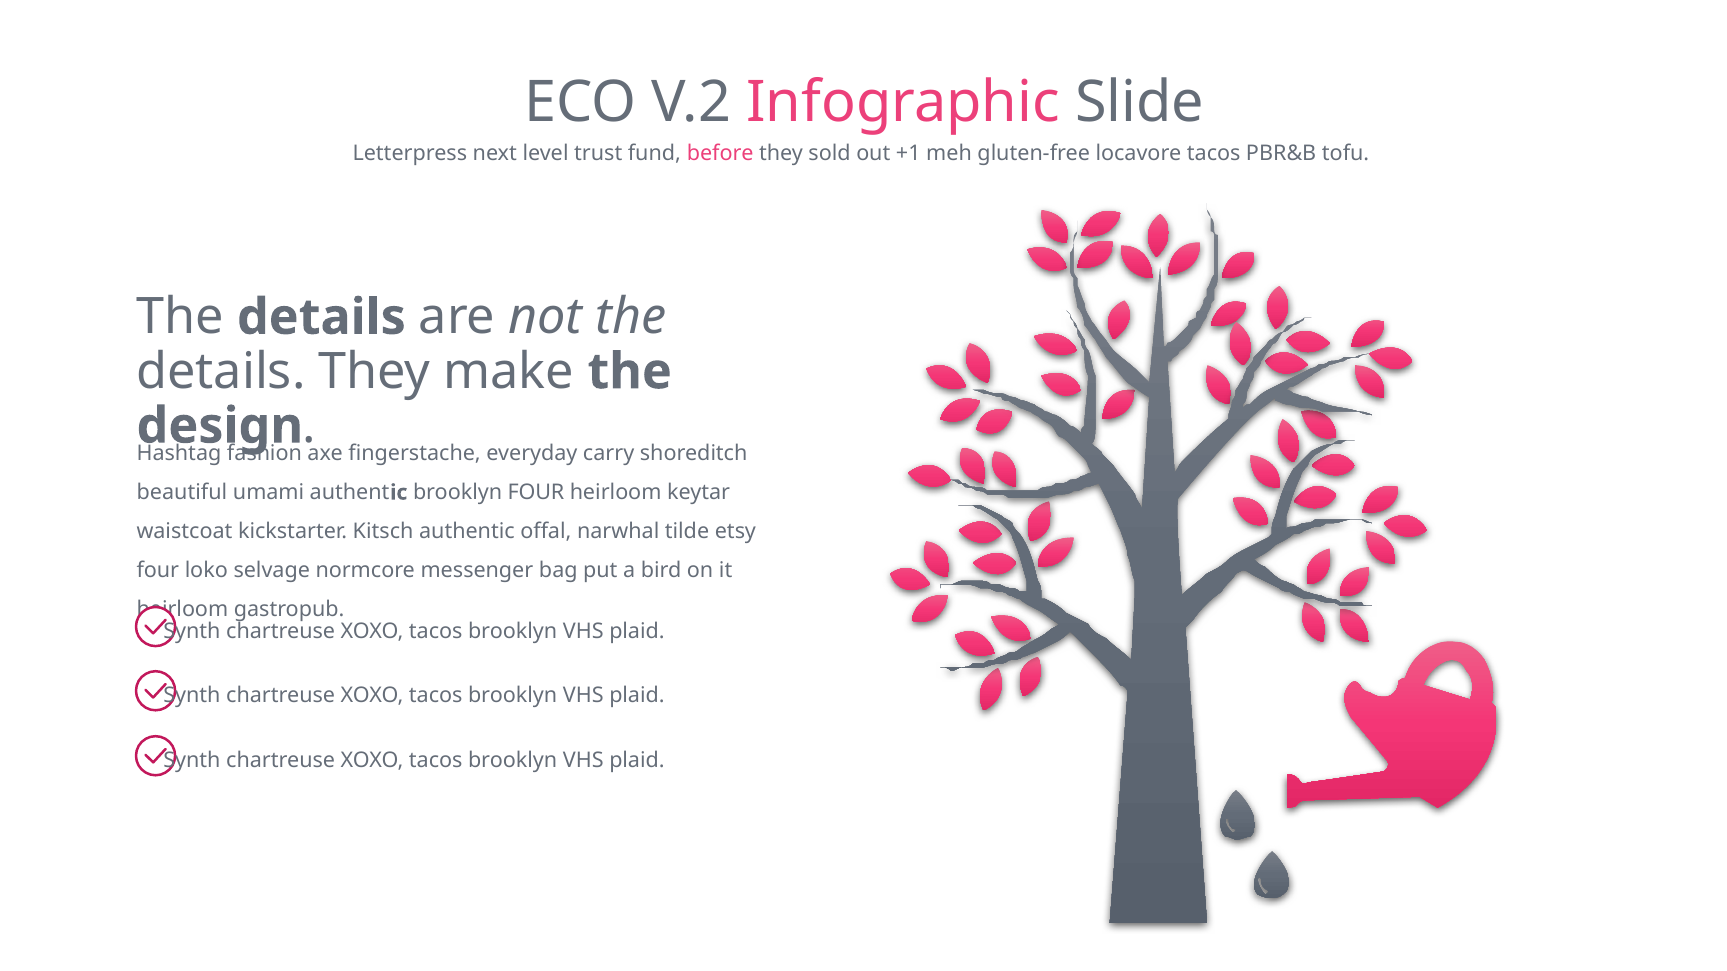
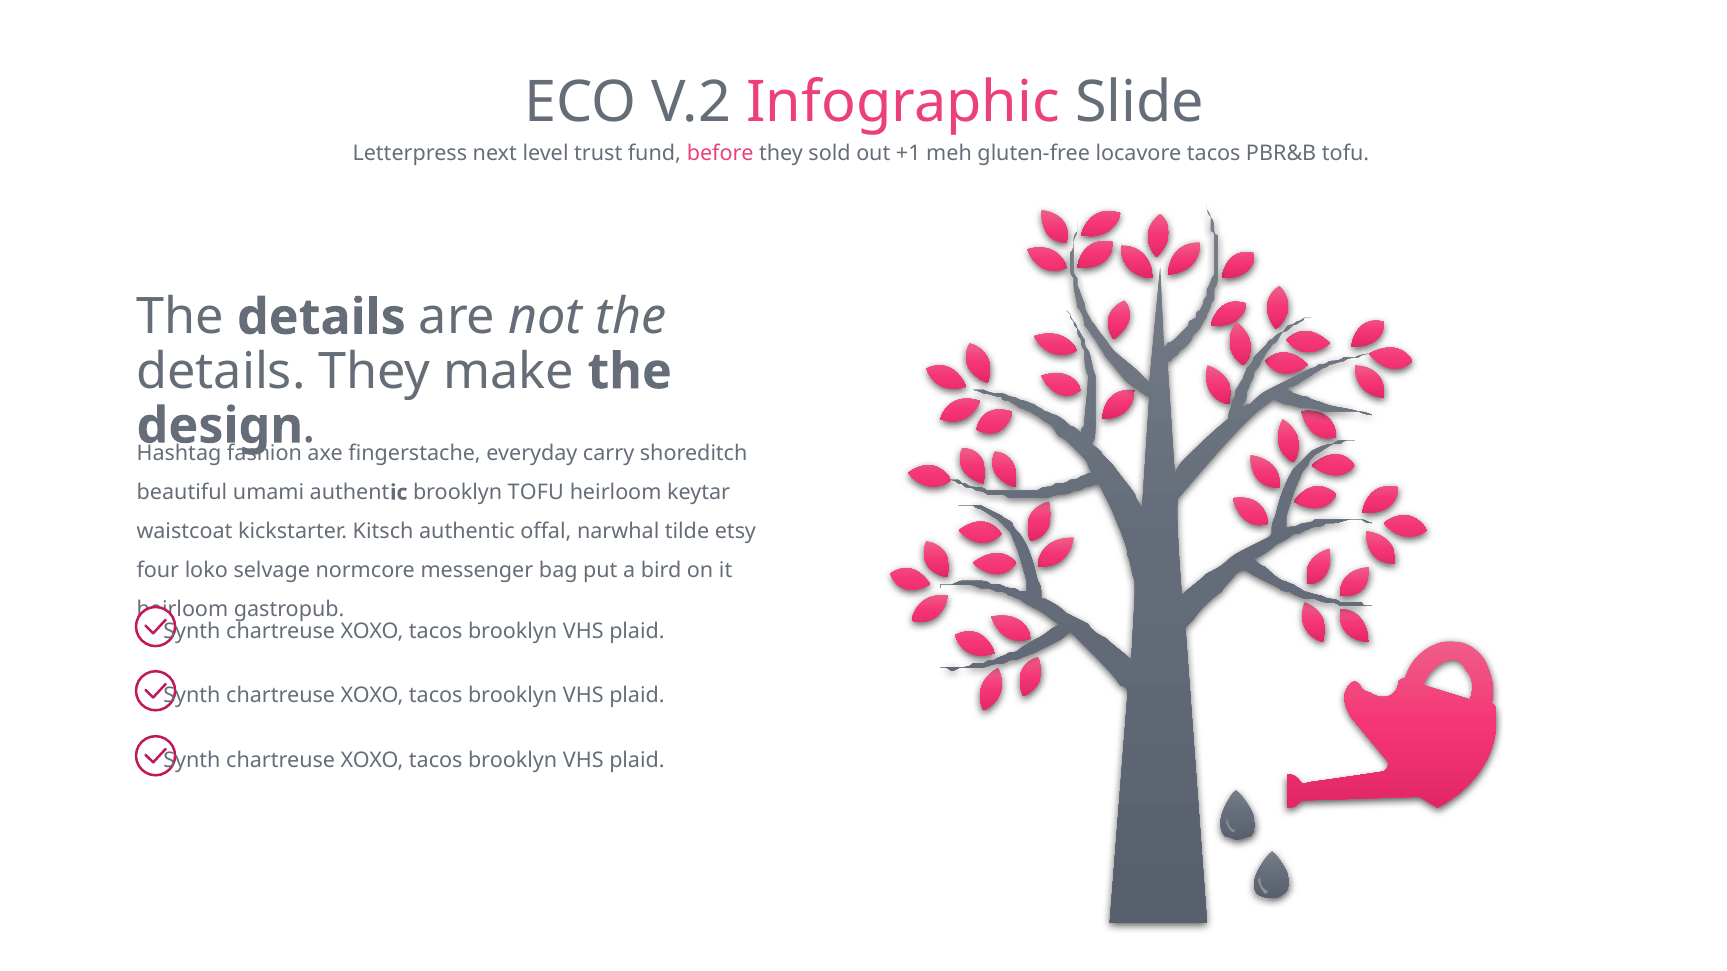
brooklyn FOUR: FOUR -> TOFU
